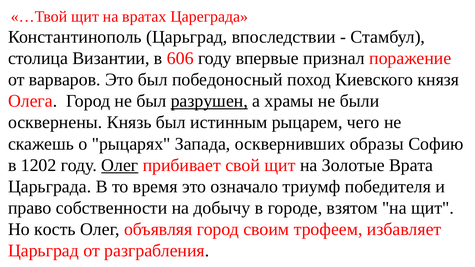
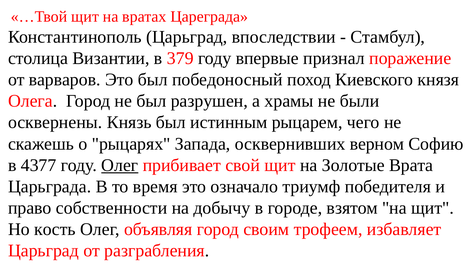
606: 606 -> 379
разрушен underline: present -> none
образы: образы -> верном
1202: 1202 -> 4377
